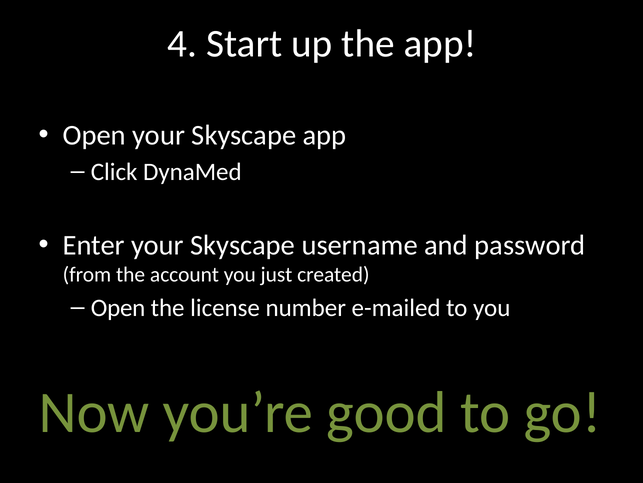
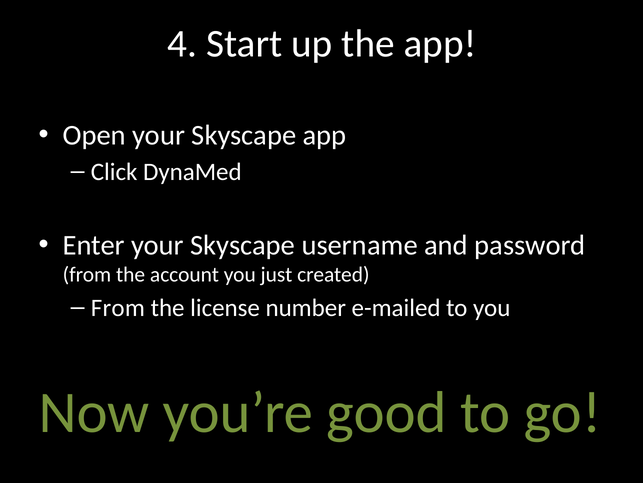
Open at (118, 307): Open -> From
